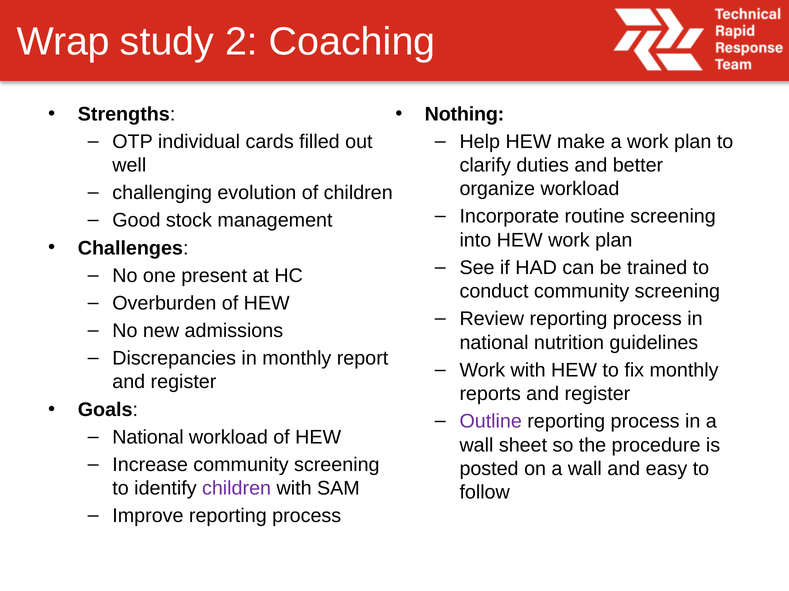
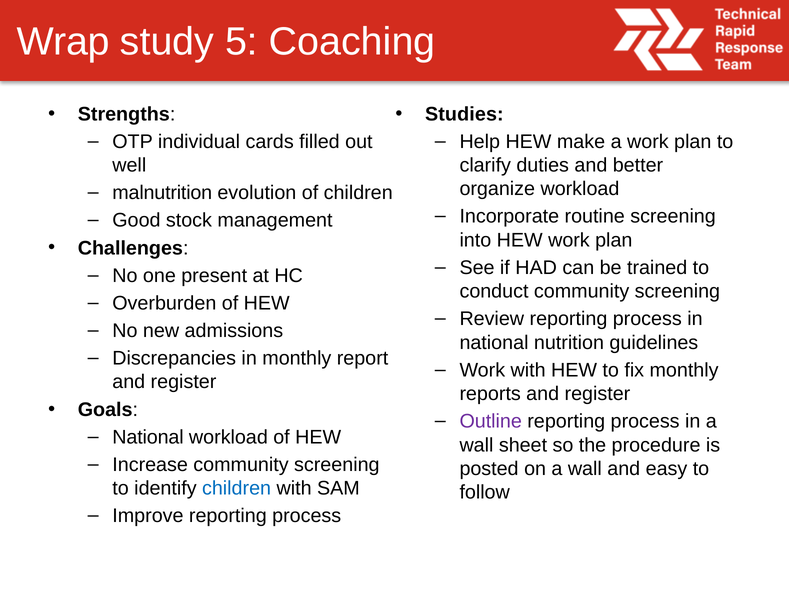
2: 2 -> 5
Nothing: Nothing -> Studies
challenging: challenging -> malnutrition
children at (237, 489) colour: purple -> blue
